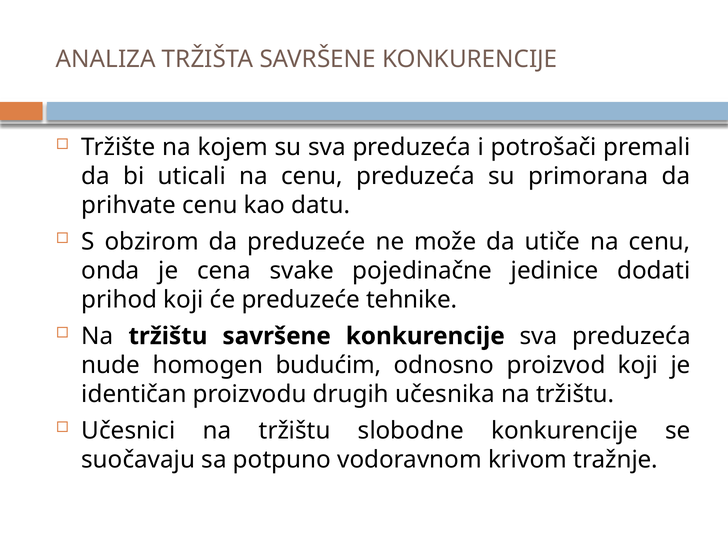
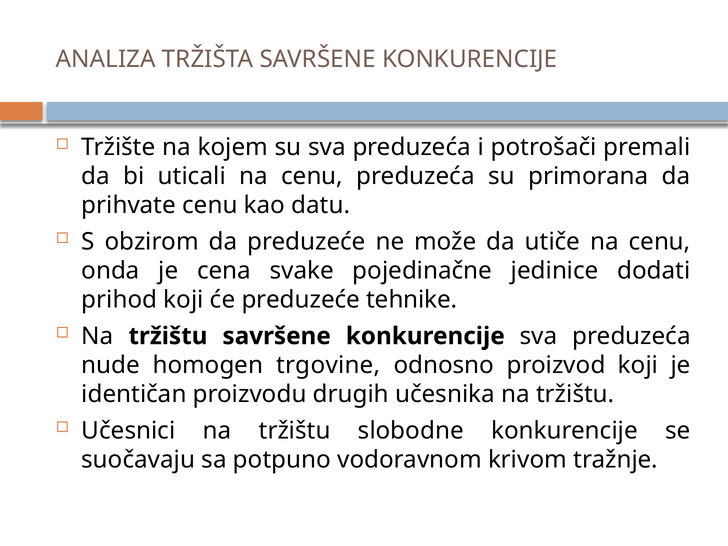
budućim: budućim -> trgovine
